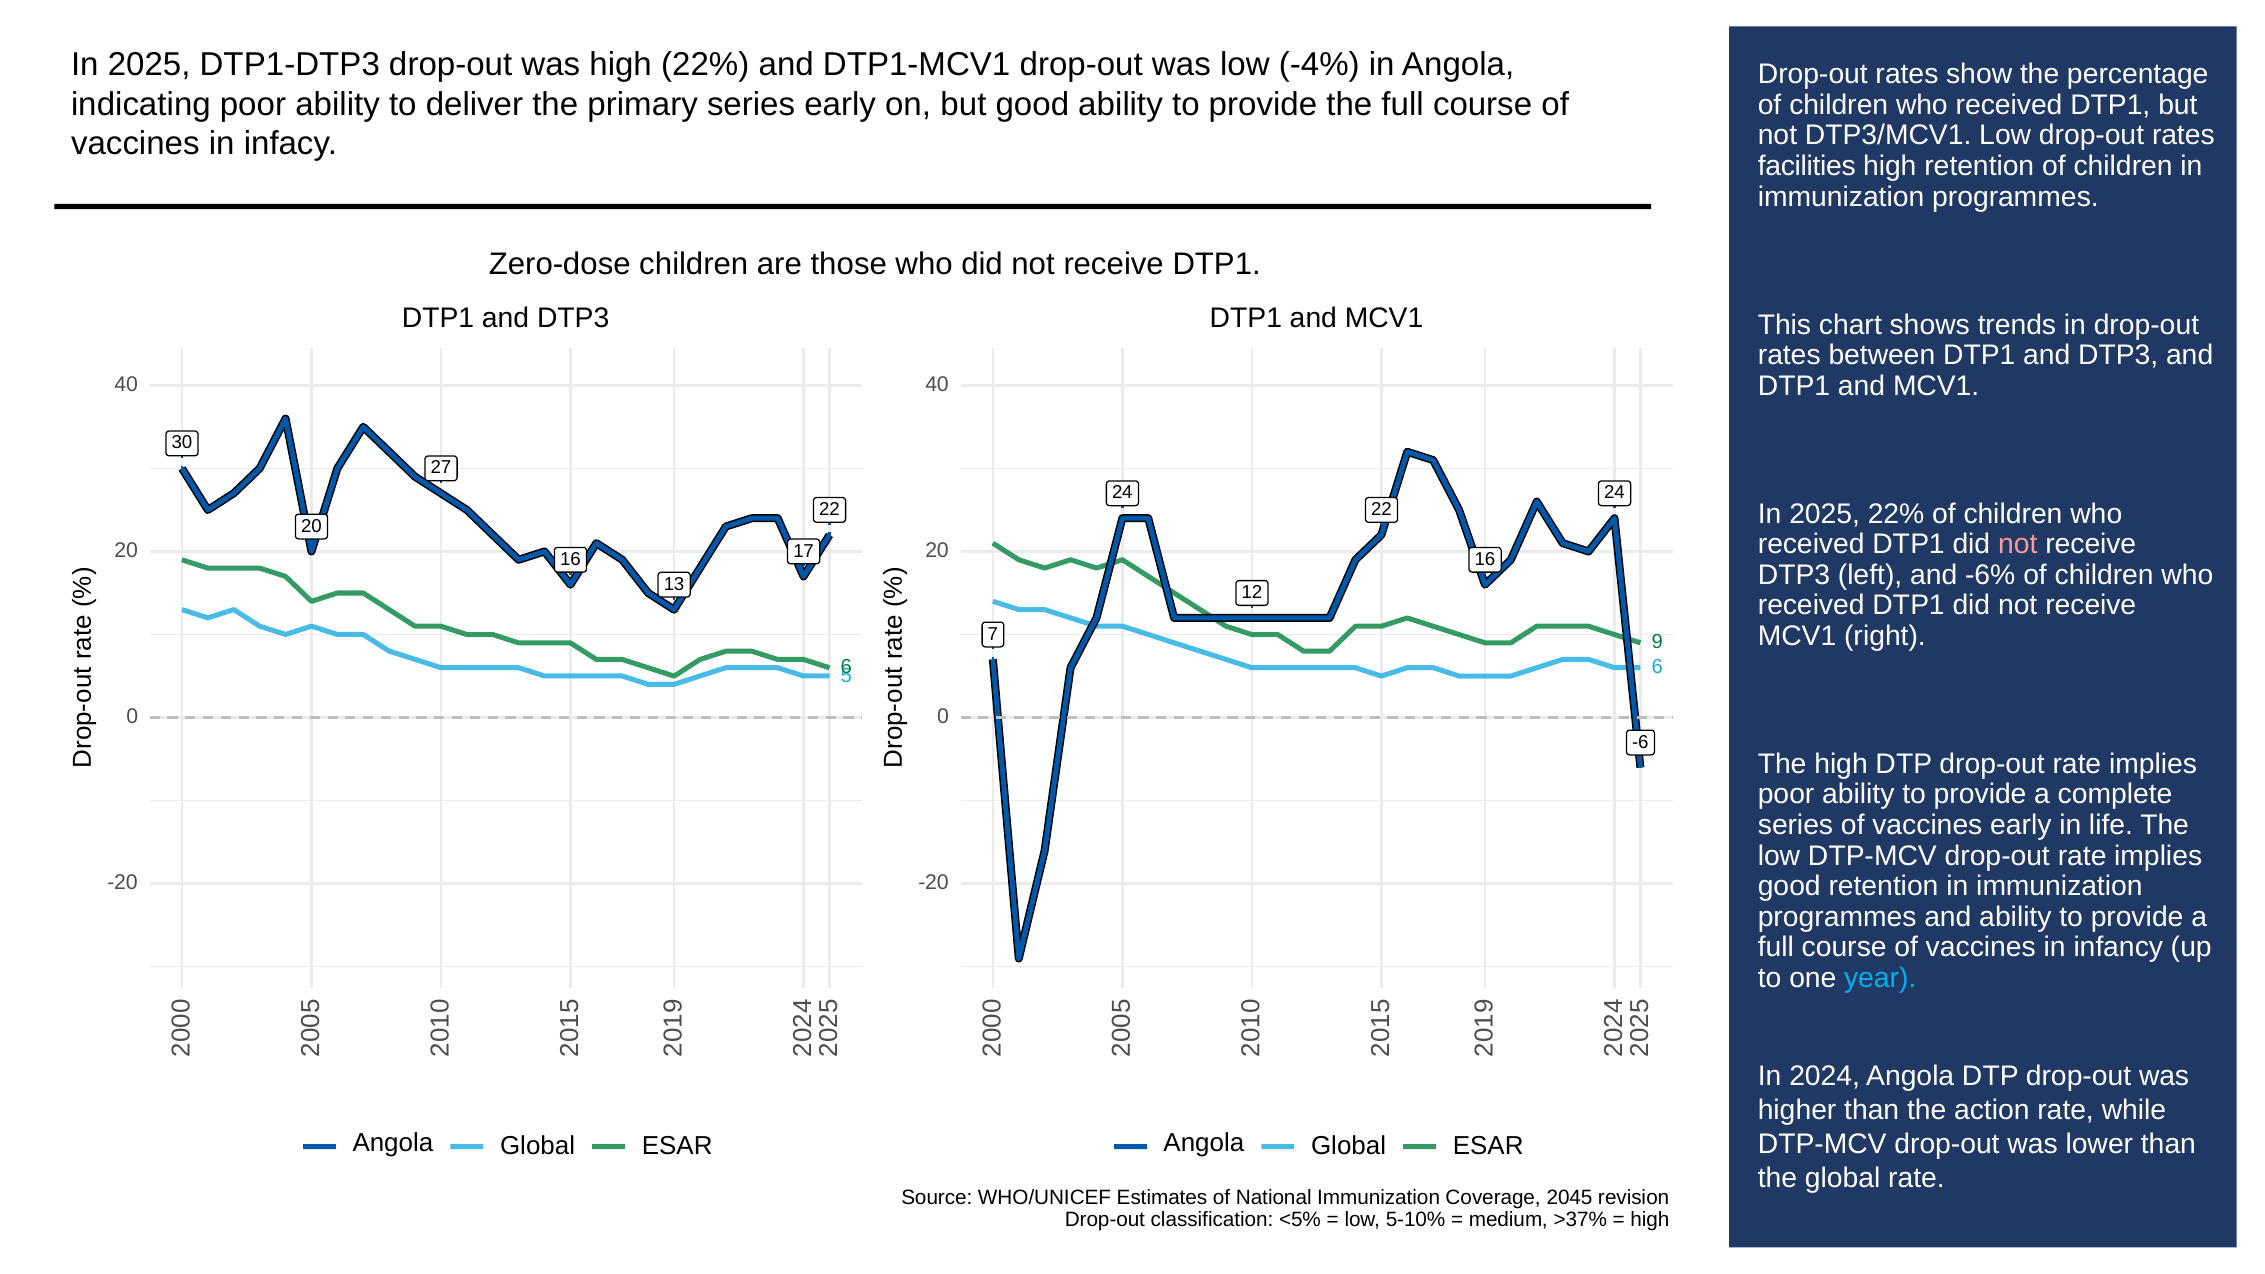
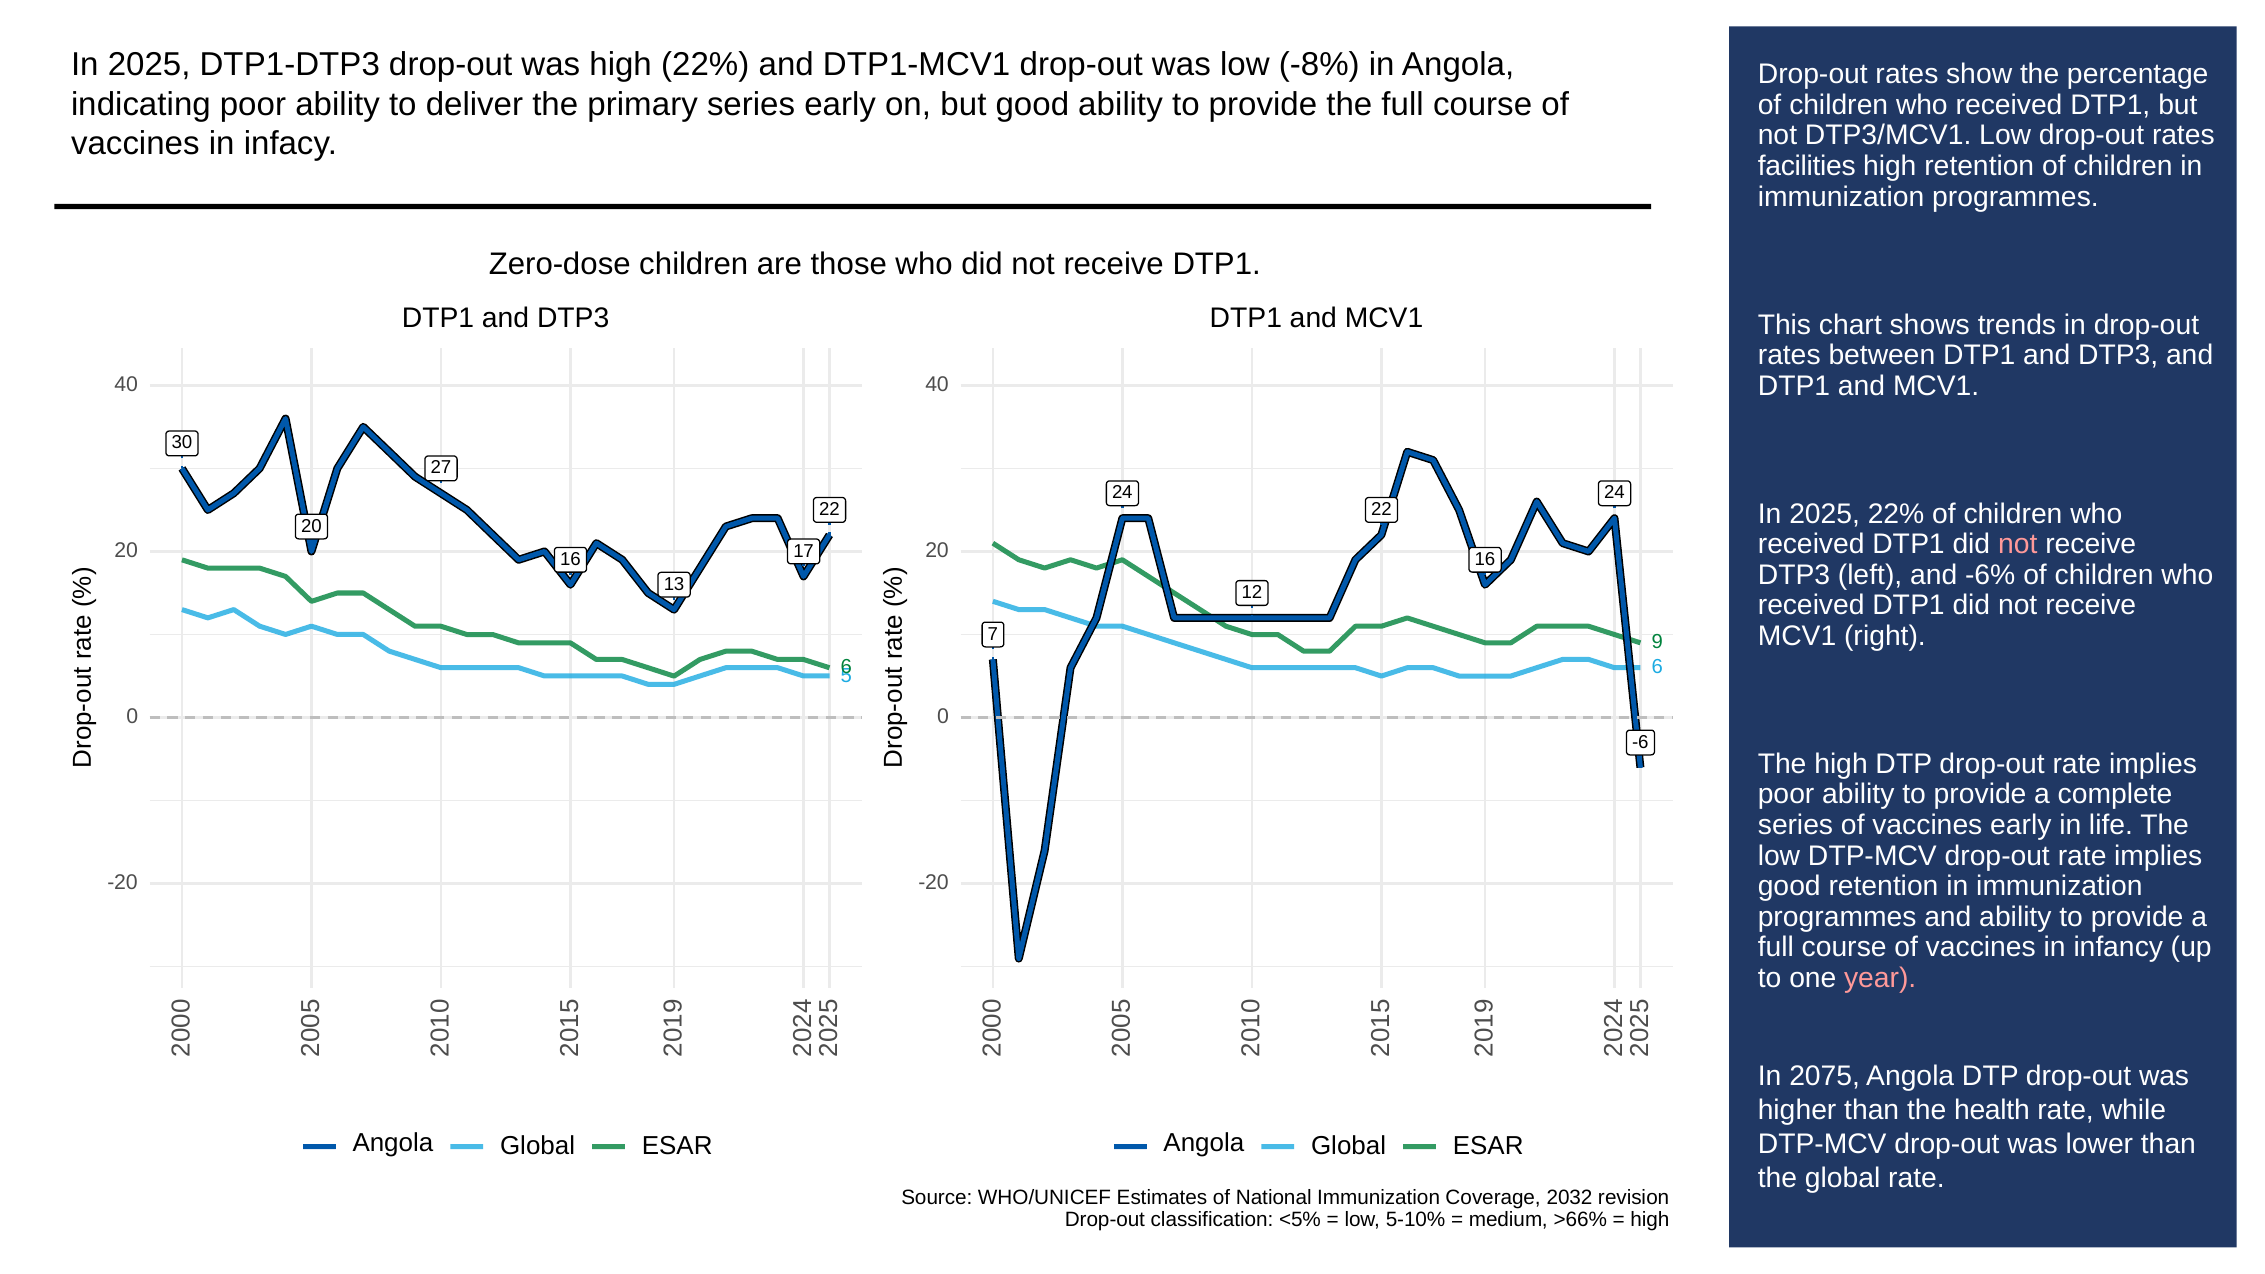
-4%: -4% -> -8%
year colour: light blue -> pink
2024: 2024 -> 2075
action: action -> health
2045: 2045 -> 2032
>37%: >37% -> >66%
